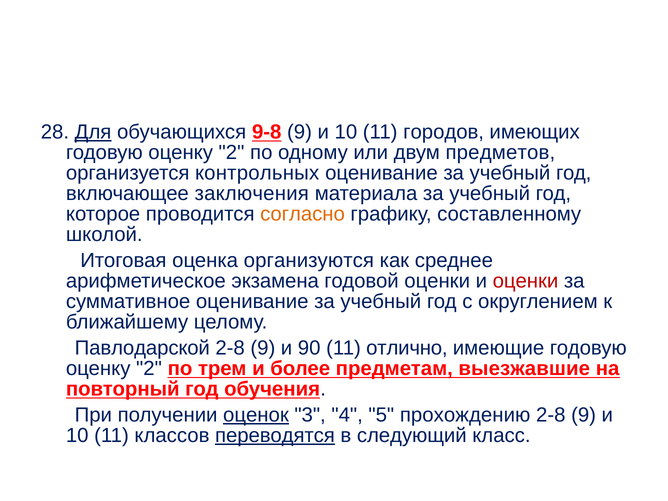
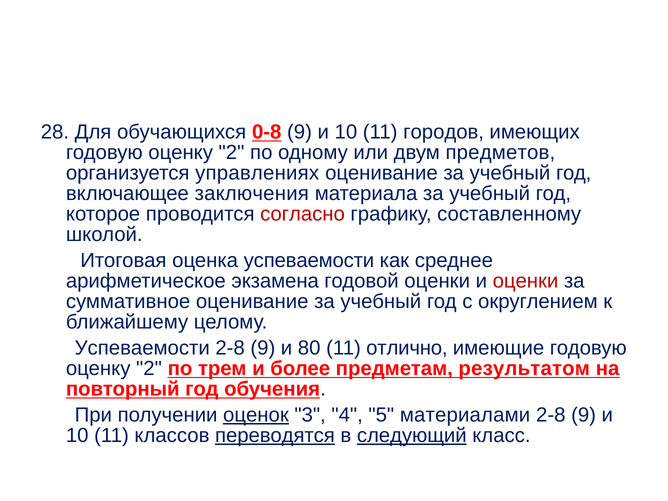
Для underline: present -> none
9-8: 9-8 -> 0-8
контрольных: контрольных -> управлениях
согласно colour: orange -> red
оценка организуются: организуются -> успеваемости
Павлодарской at (142, 348): Павлодарской -> Успеваемости
90: 90 -> 80
выезжавшие: выезжавшие -> результатом
прохождению: прохождению -> материалами
следующий underline: none -> present
